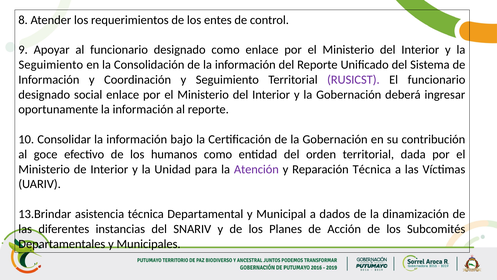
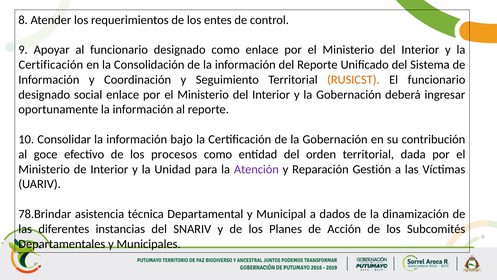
Seguimiento at (51, 65): Seguimiento -> Certificación
RUSICST colour: purple -> orange
humanos: humanos -> procesos
Reparación Técnica: Técnica -> Gestión
13.Brindar: 13.Brindar -> 78.Brindar
